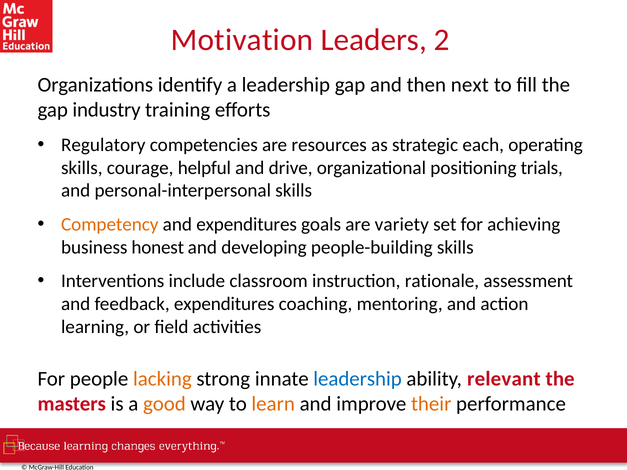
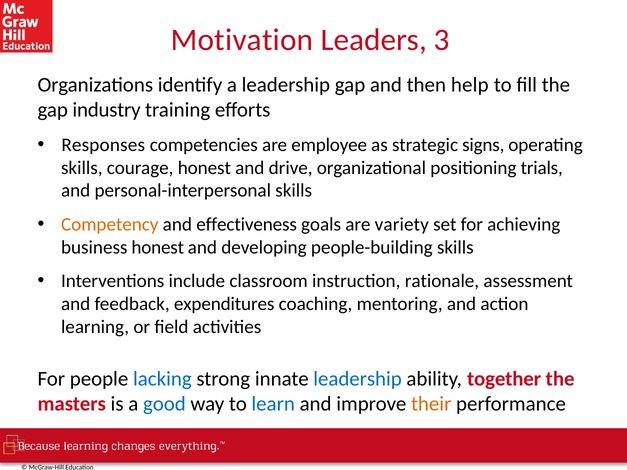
2: 2 -> 3
next: next -> help
Regulatory: Regulatory -> Responses
resources: resources -> employee
each: each -> signs
courage helpful: helpful -> honest
and expenditures: expenditures -> effectiveness
lacking colour: orange -> blue
relevant: relevant -> together
good colour: orange -> blue
learn colour: orange -> blue
